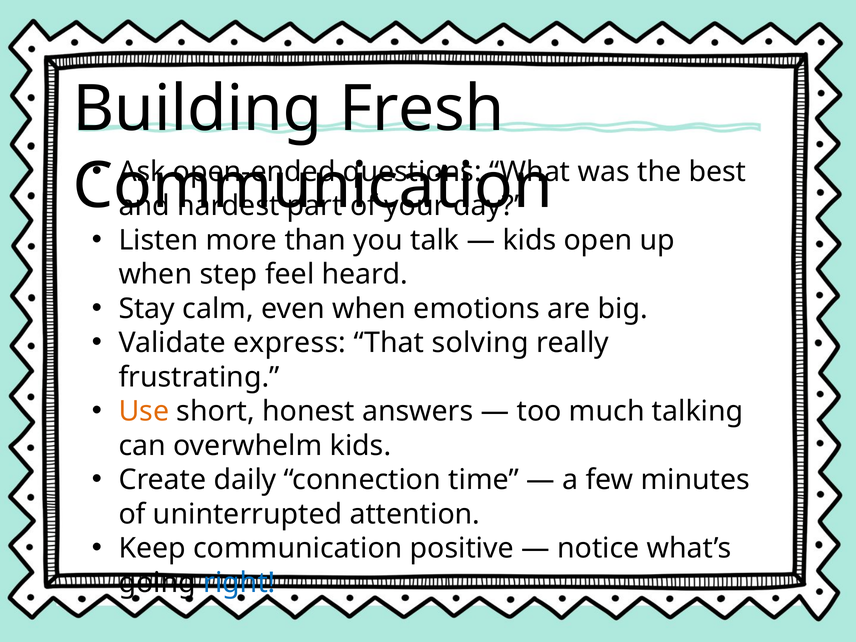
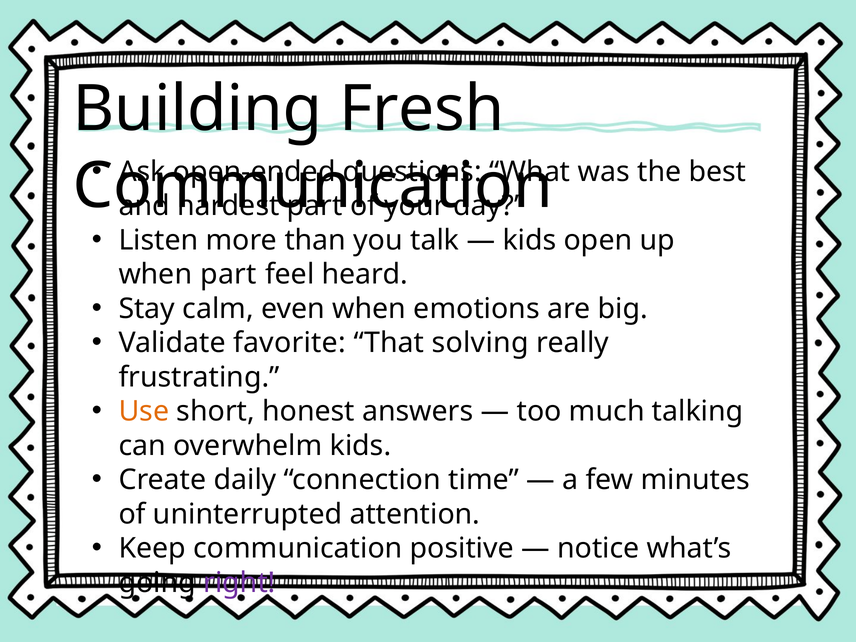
when step: step -> part
express: express -> favorite
right colour: blue -> purple
